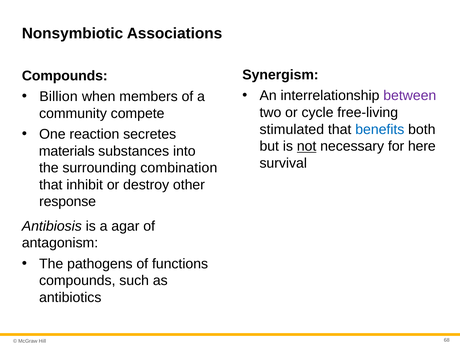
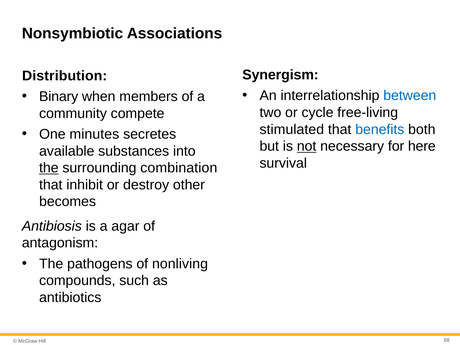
Compounds at (65, 76): Compounds -> Distribution
between colour: purple -> blue
Billion: Billion -> Binary
reaction: reaction -> minutes
materials: materials -> available
the at (49, 168) underline: none -> present
response: response -> becomes
functions: functions -> nonliving
